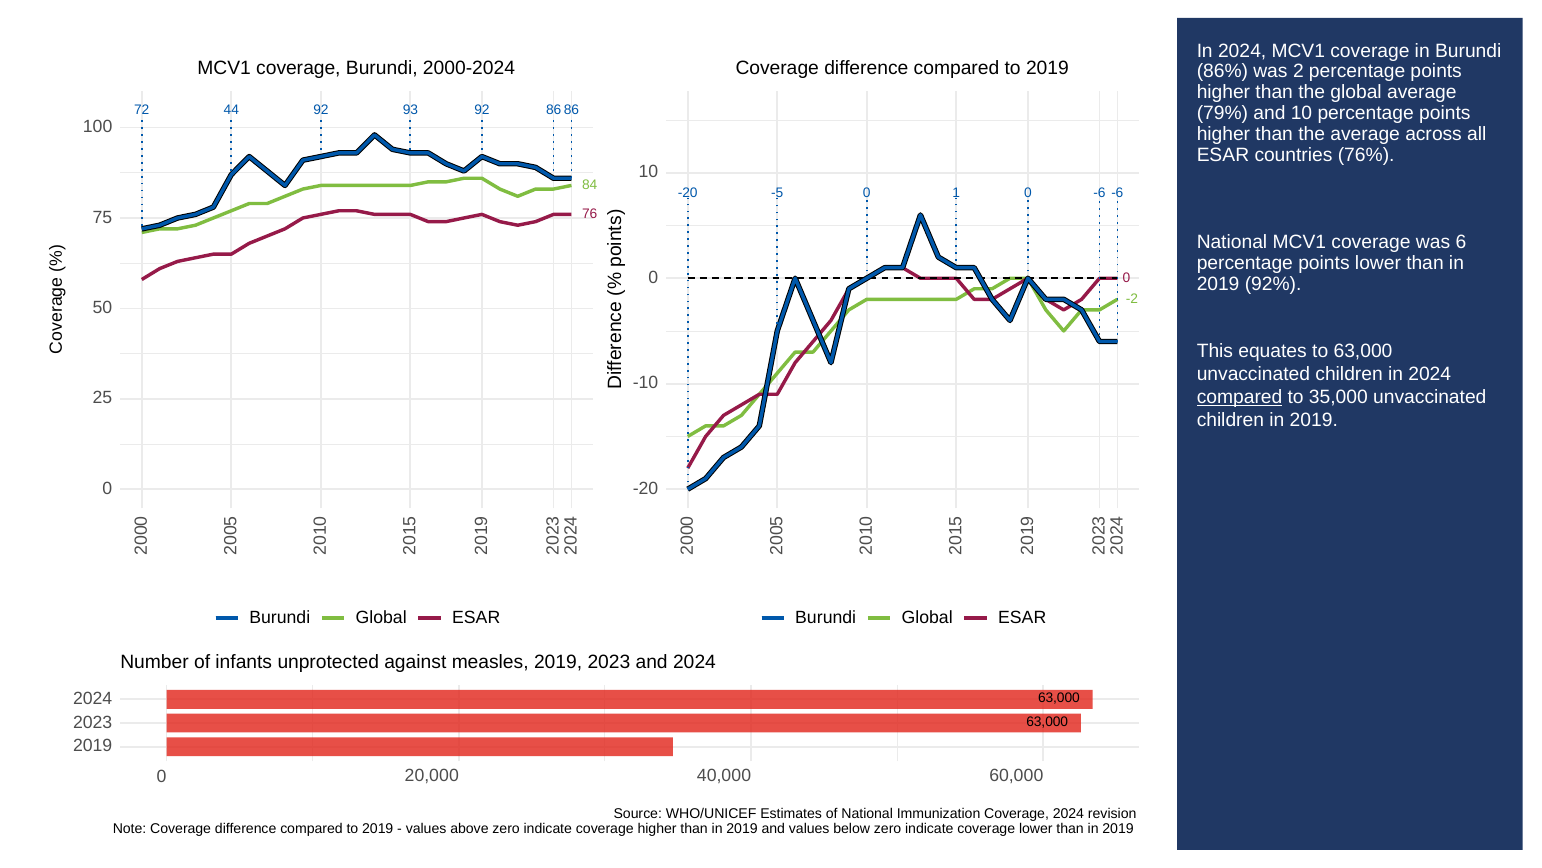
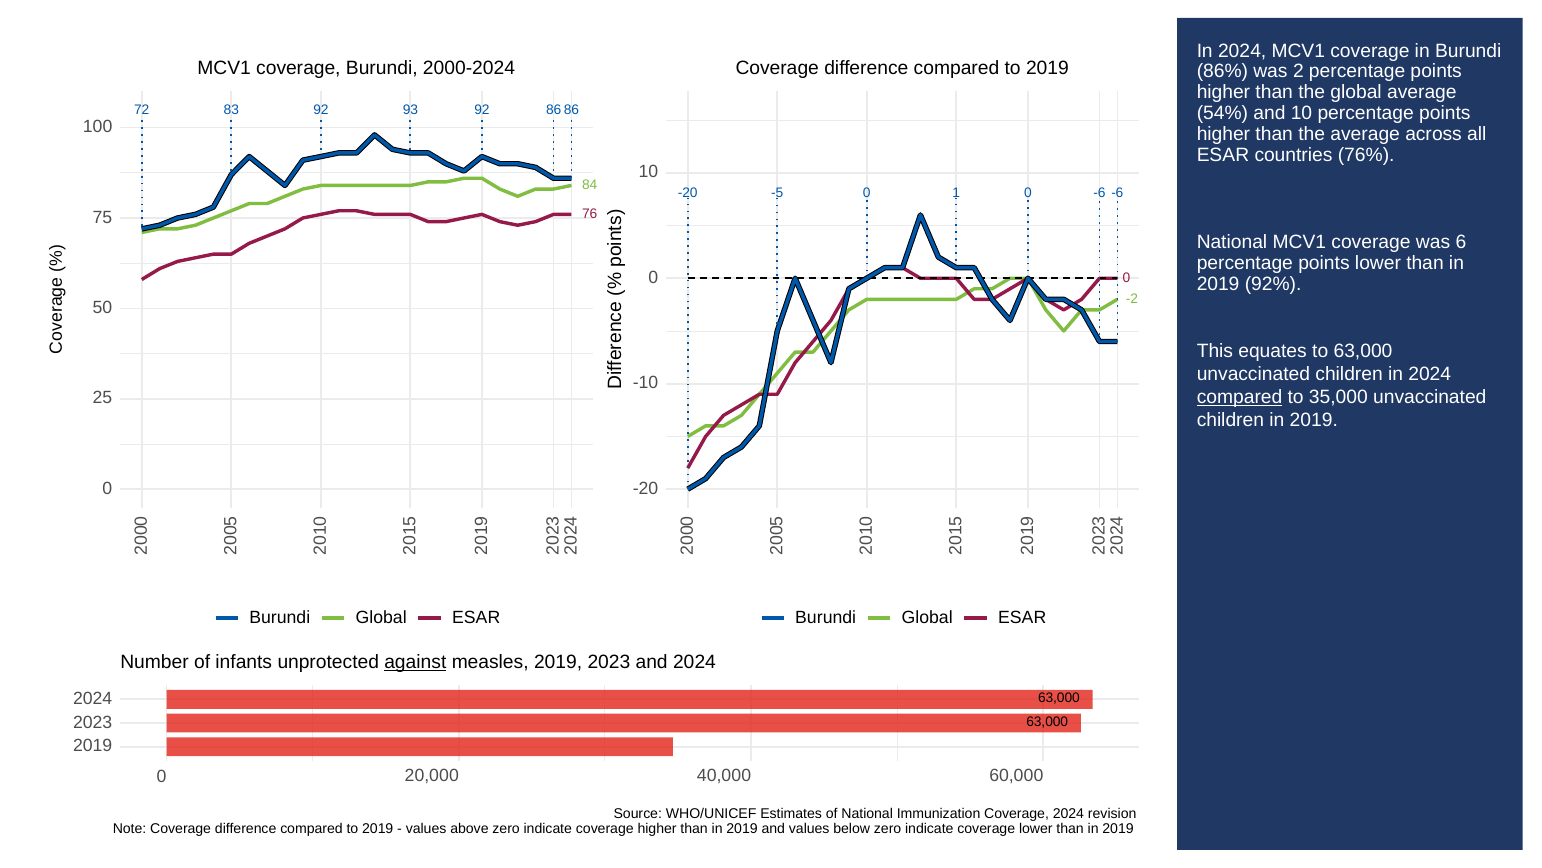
44: 44 -> 83
79%: 79% -> 54%
against underline: none -> present
